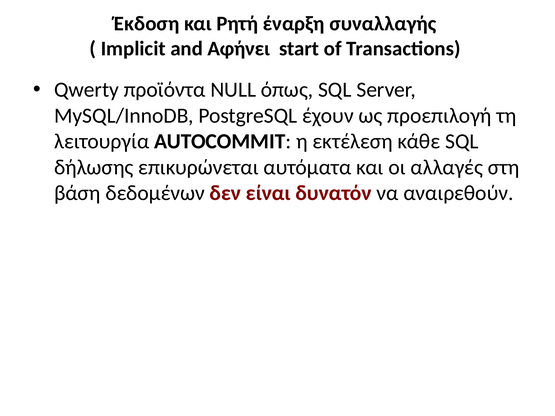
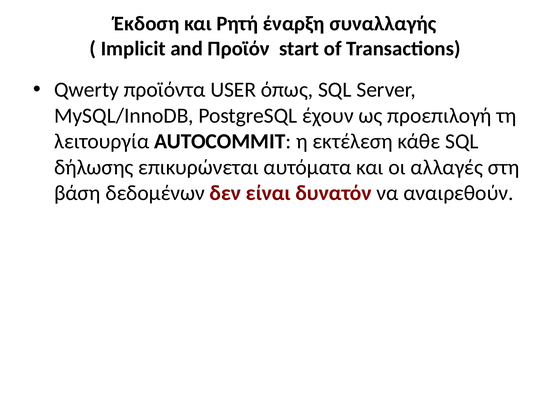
Αφήνει: Αφήνει -> Προϊόν
NULL: NULL -> USER
